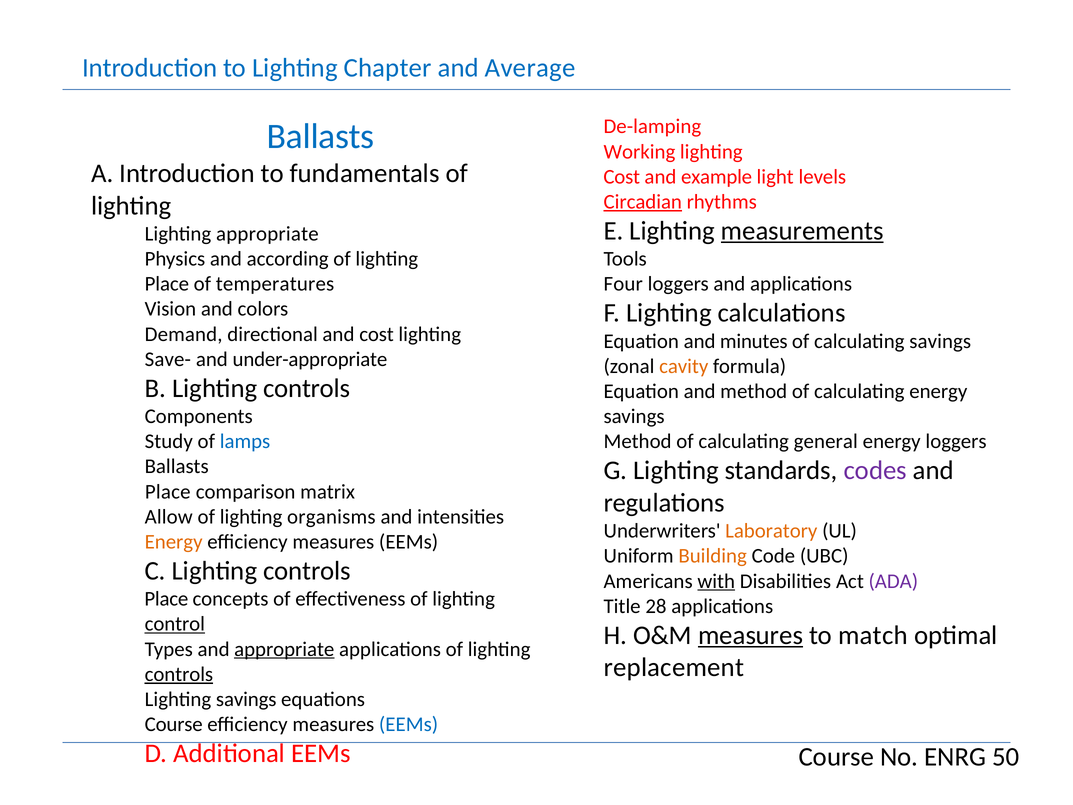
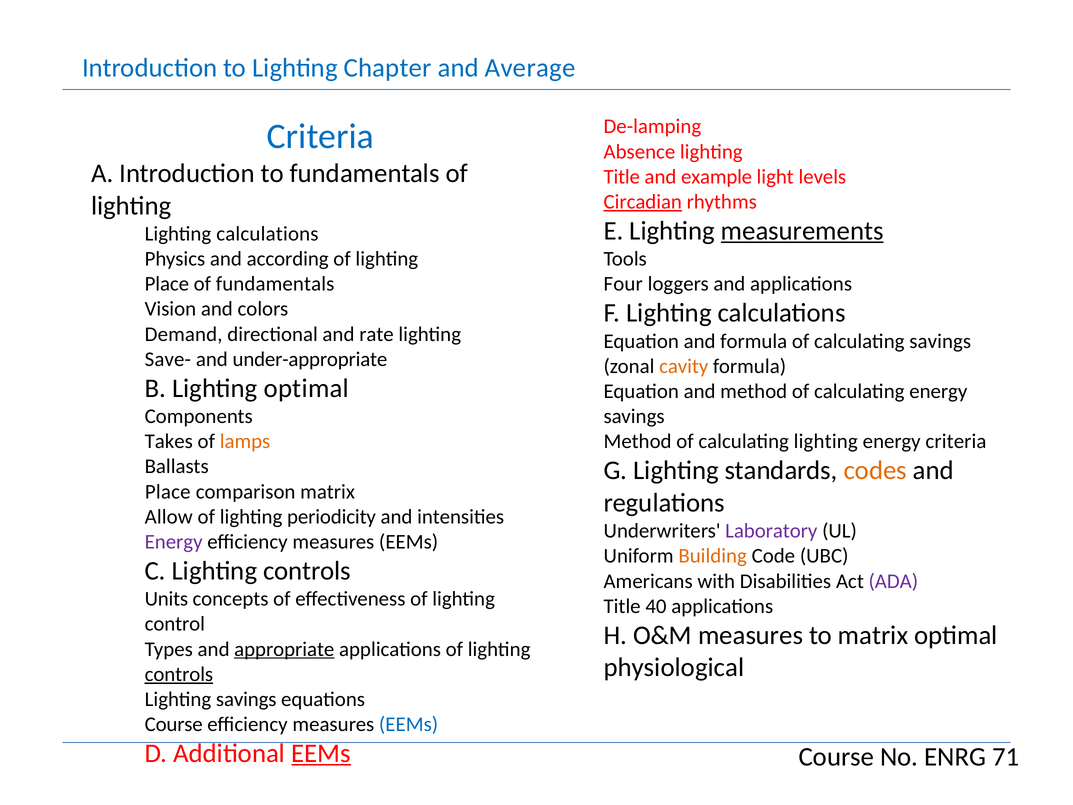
Ballasts at (321, 137): Ballasts -> Criteria
Working: Working -> Absence
Cost at (622, 177): Cost -> Title
appropriate at (267, 234): appropriate -> calculations
of temperatures: temperatures -> fundamentals
and cost: cost -> rate
and minutes: minutes -> formula
B Lighting controls: controls -> optimal
Study: Study -> Takes
lamps colour: blue -> orange
calculating general: general -> lighting
energy loggers: loggers -> criteria
codes colour: purple -> orange
organisms: organisms -> periodicity
Laboratory colour: orange -> purple
Energy at (174, 542) colour: orange -> purple
with underline: present -> none
Place at (166, 599): Place -> Units
28: 28 -> 40
control underline: present -> none
measures at (751, 635) underline: present -> none
to match: match -> matrix
replacement: replacement -> physiological
EEMs at (321, 753) underline: none -> present
50: 50 -> 71
